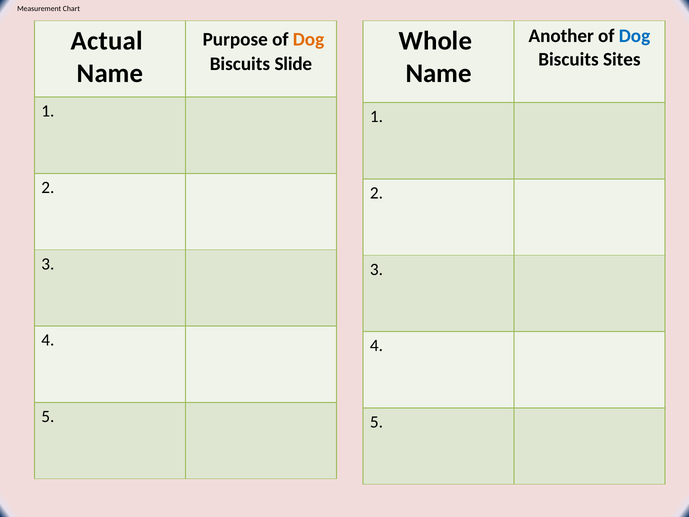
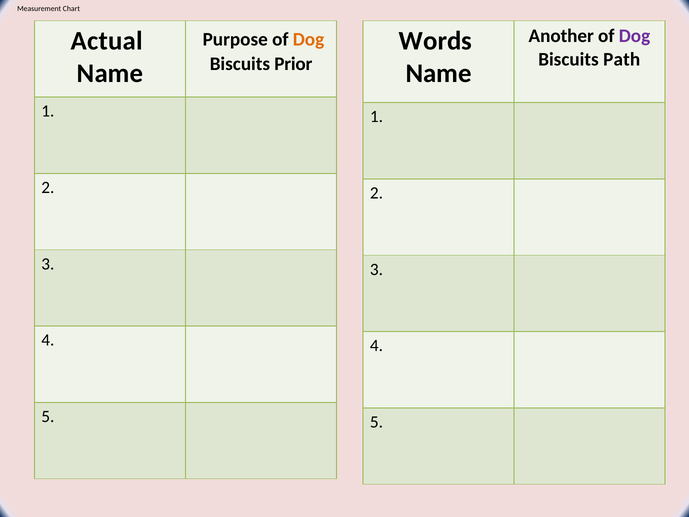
Dog at (634, 36) colour: blue -> purple
Whole: Whole -> Words
Sites: Sites -> Path
Slide: Slide -> Prior
